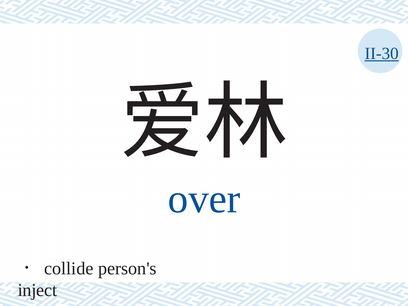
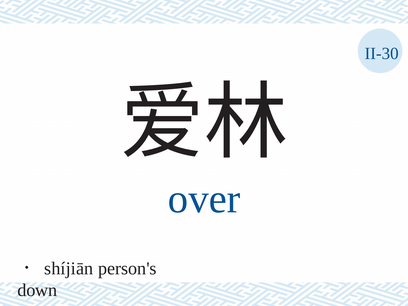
II-30 underline: present -> none
collide: collide -> shíjiān
inject: inject -> down
